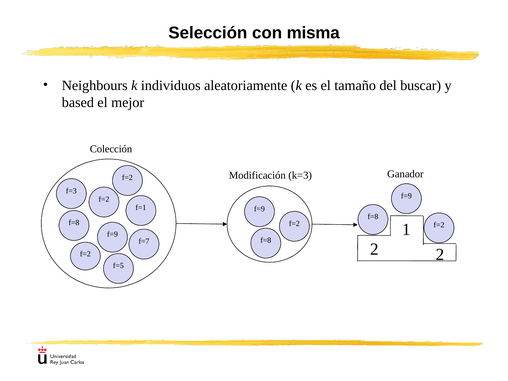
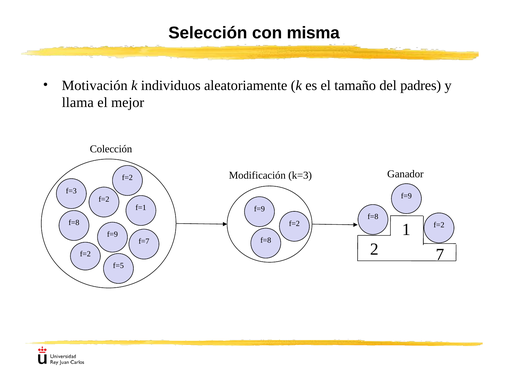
Neighbours: Neighbours -> Motivación
buscar: buscar -> padres
based: based -> llama
2 2: 2 -> 7
